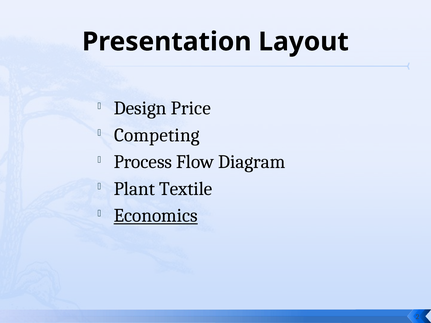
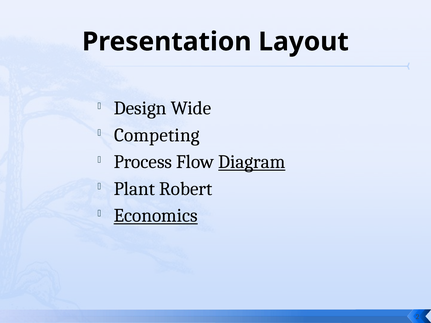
Price: Price -> Wide
Diagram underline: none -> present
Textile: Textile -> Robert
